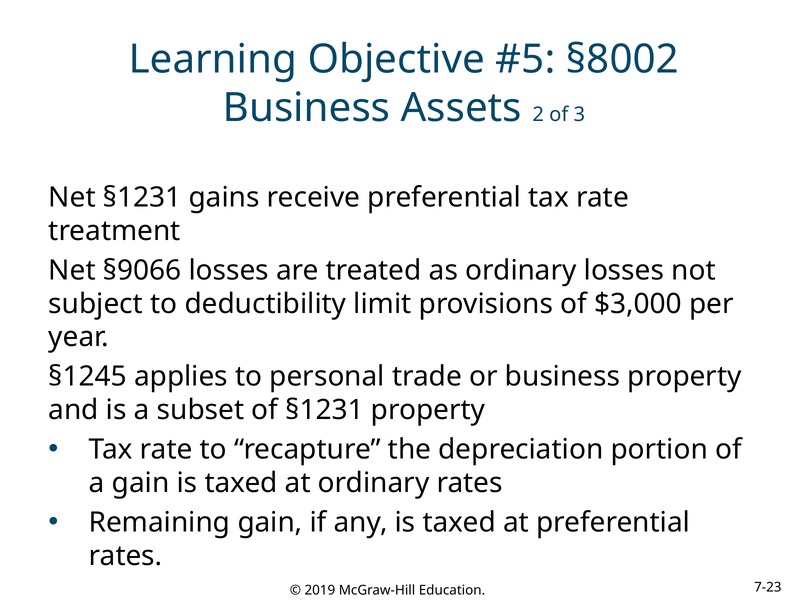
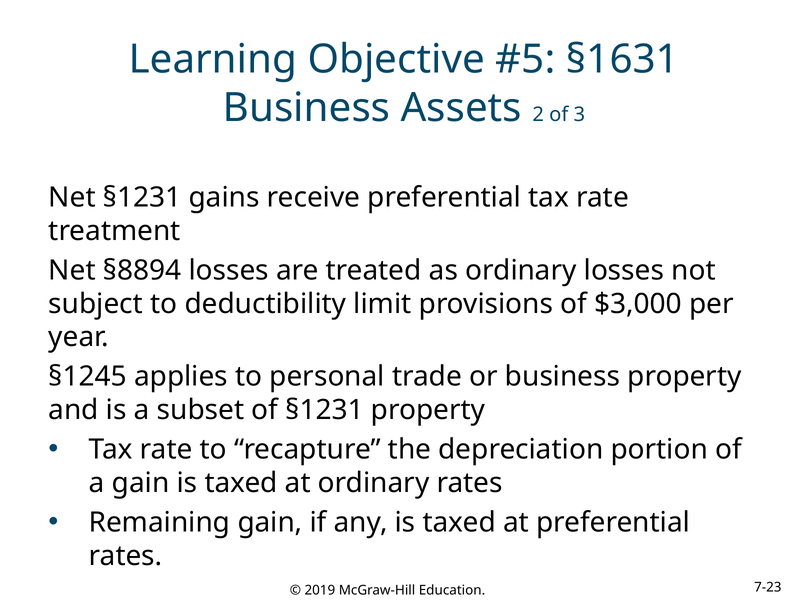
§8002: §8002 -> §1631
§9066: §9066 -> §8894
